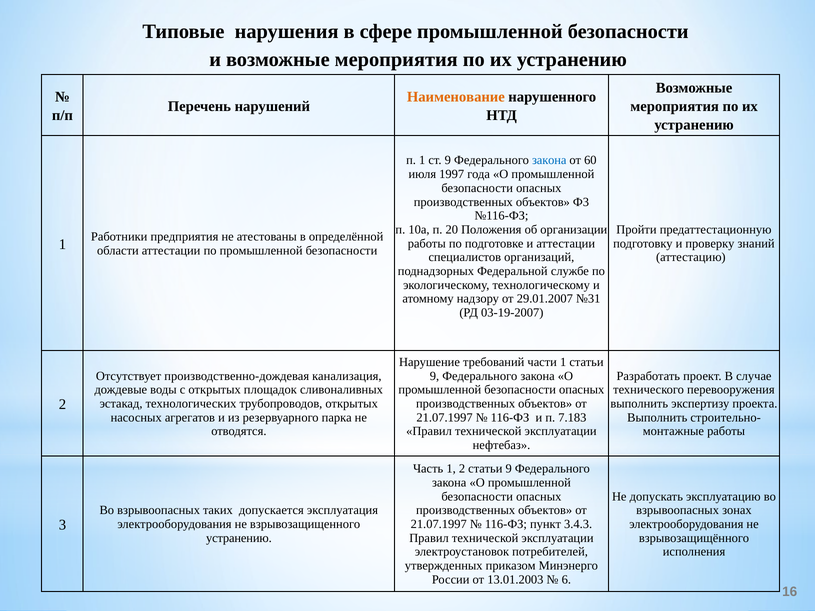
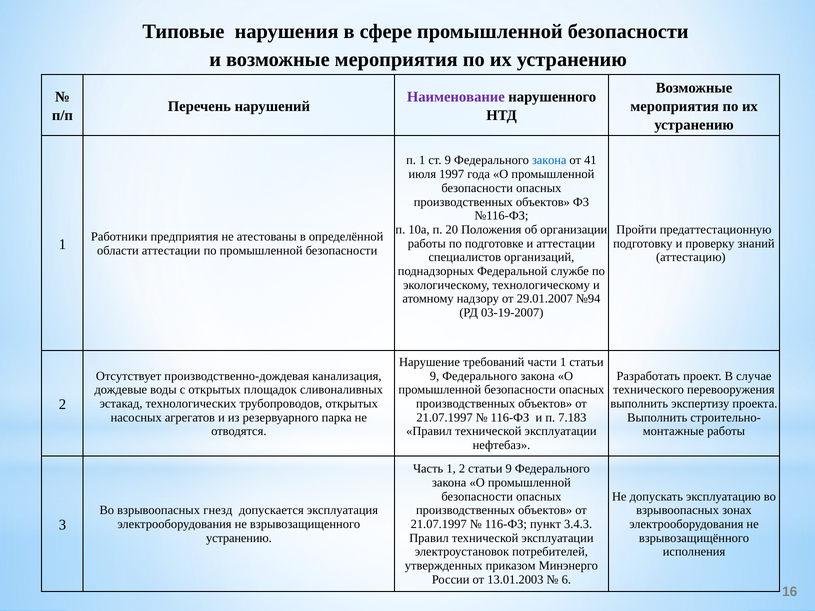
Наименование colour: orange -> purple
60: 60 -> 41
№31: №31 -> №94
таких: таких -> гнезд
